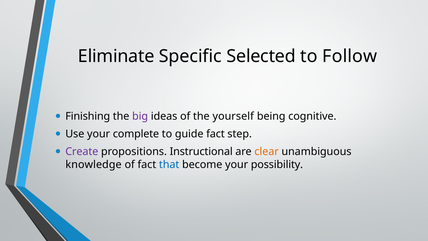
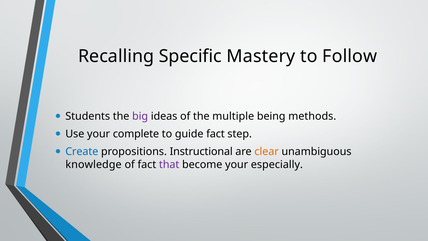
Eliminate: Eliminate -> Recalling
Selected: Selected -> Mastery
Finishing: Finishing -> Students
yourself: yourself -> multiple
cognitive: cognitive -> methods
Create colour: purple -> blue
that colour: blue -> purple
possibility: possibility -> especially
